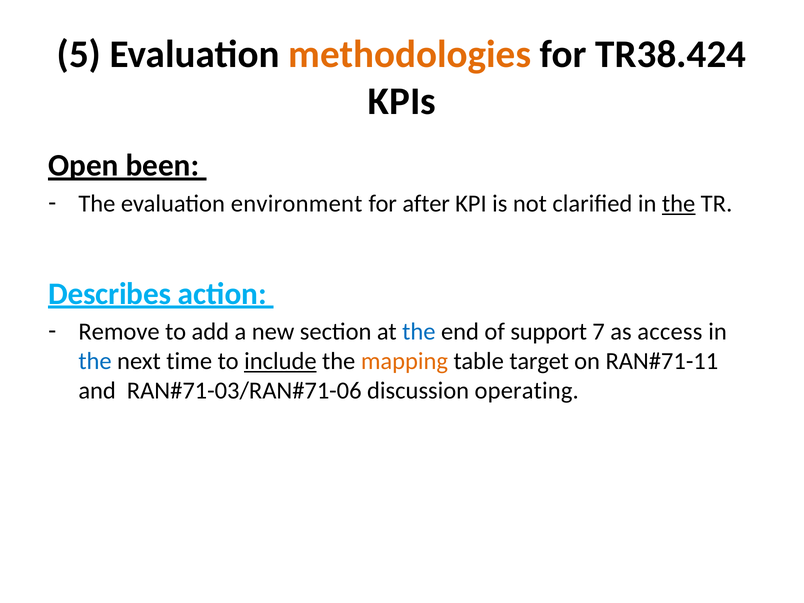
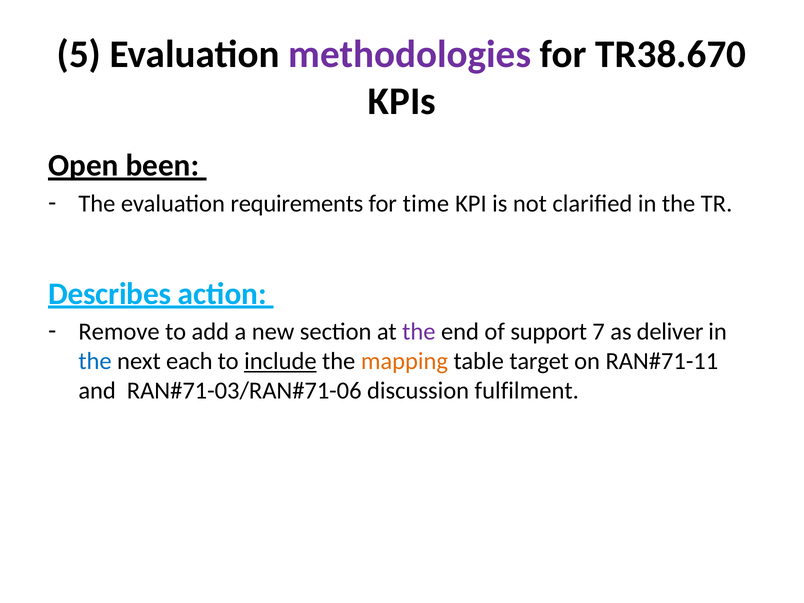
methodologies colour: orange -> purple
TR38.424: TR38.424 -> TR38.670
environment: environment -> requirements
after: after -> time
the at (679, 203) underline: present -> none
the at (419, 332) colour: blue -> purple
access: access -> deliver
time: time -> each
operating: operating -> fulfilment
